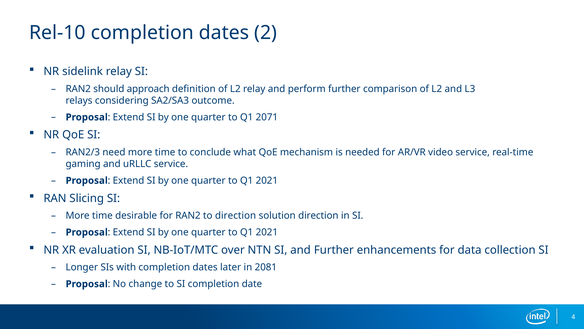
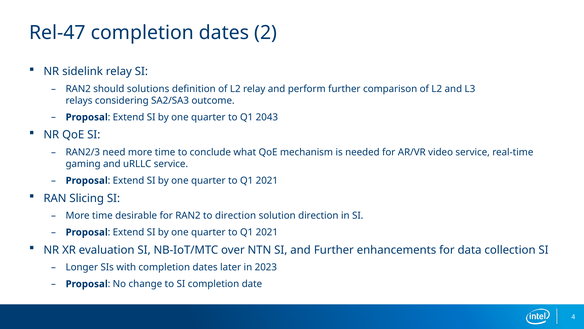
Rel-10: Rel-10 -> Rel-47
approach: approach -> solutions
2071: 2071 -> 2043
2081: 2081 -> 2023
